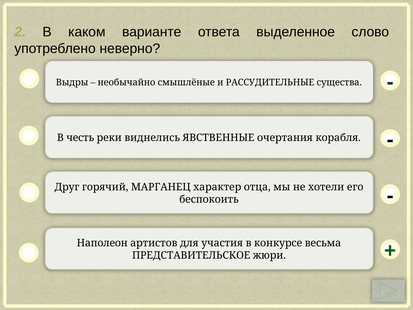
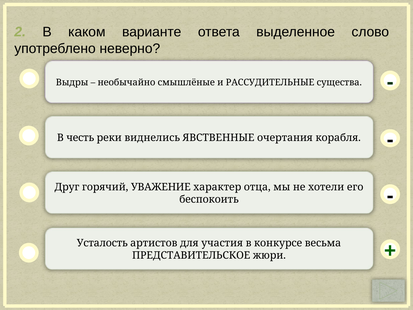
МАРГАНЕЦ: МАРГАНЕЦ -> УВАЖЕНИЕ
Наполеон: Наполеон -> Усталость
